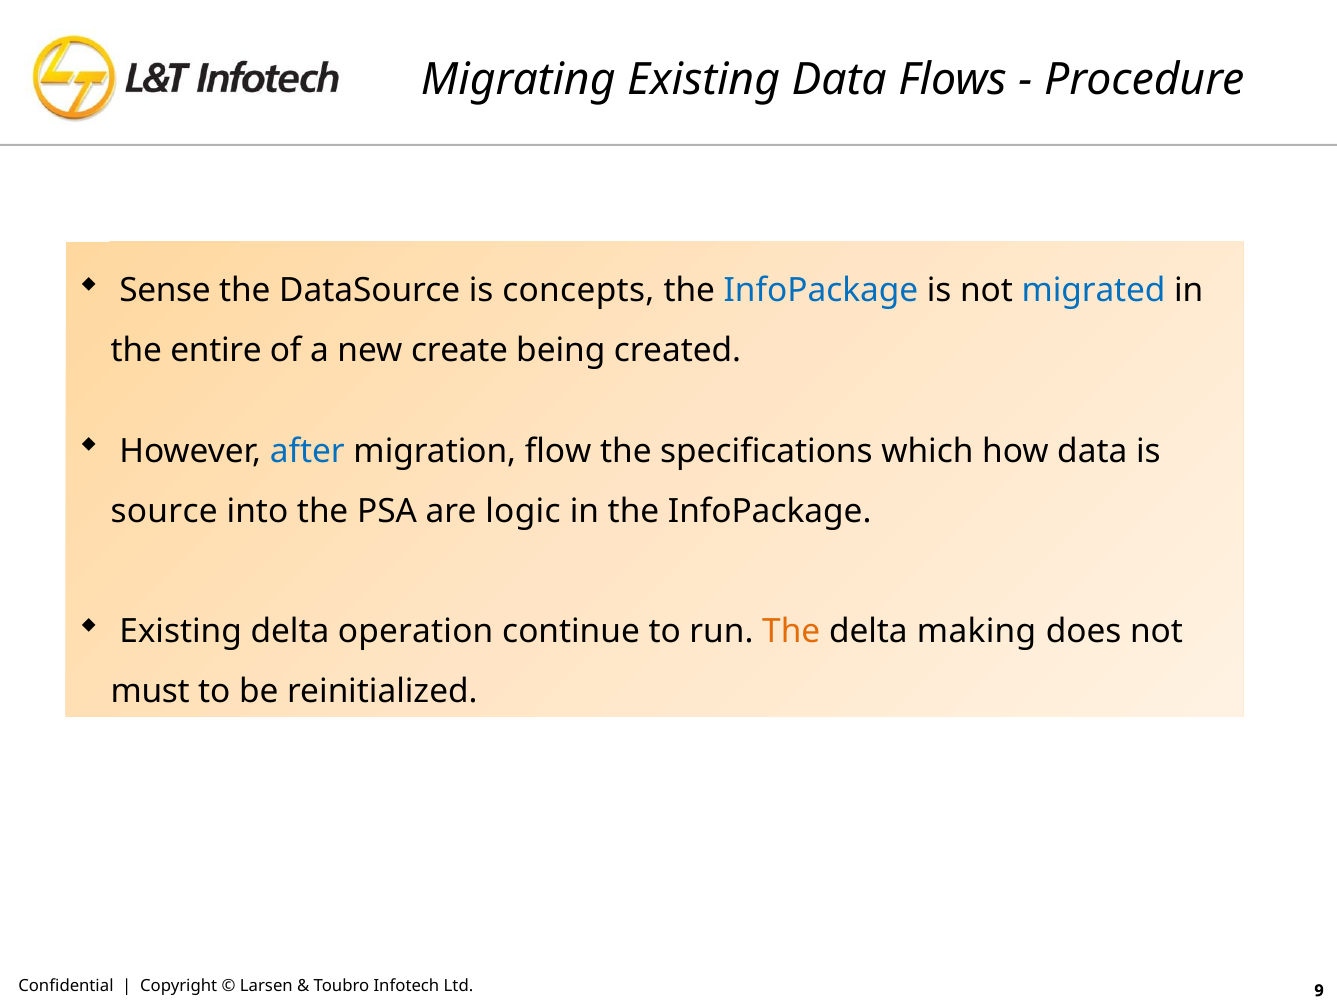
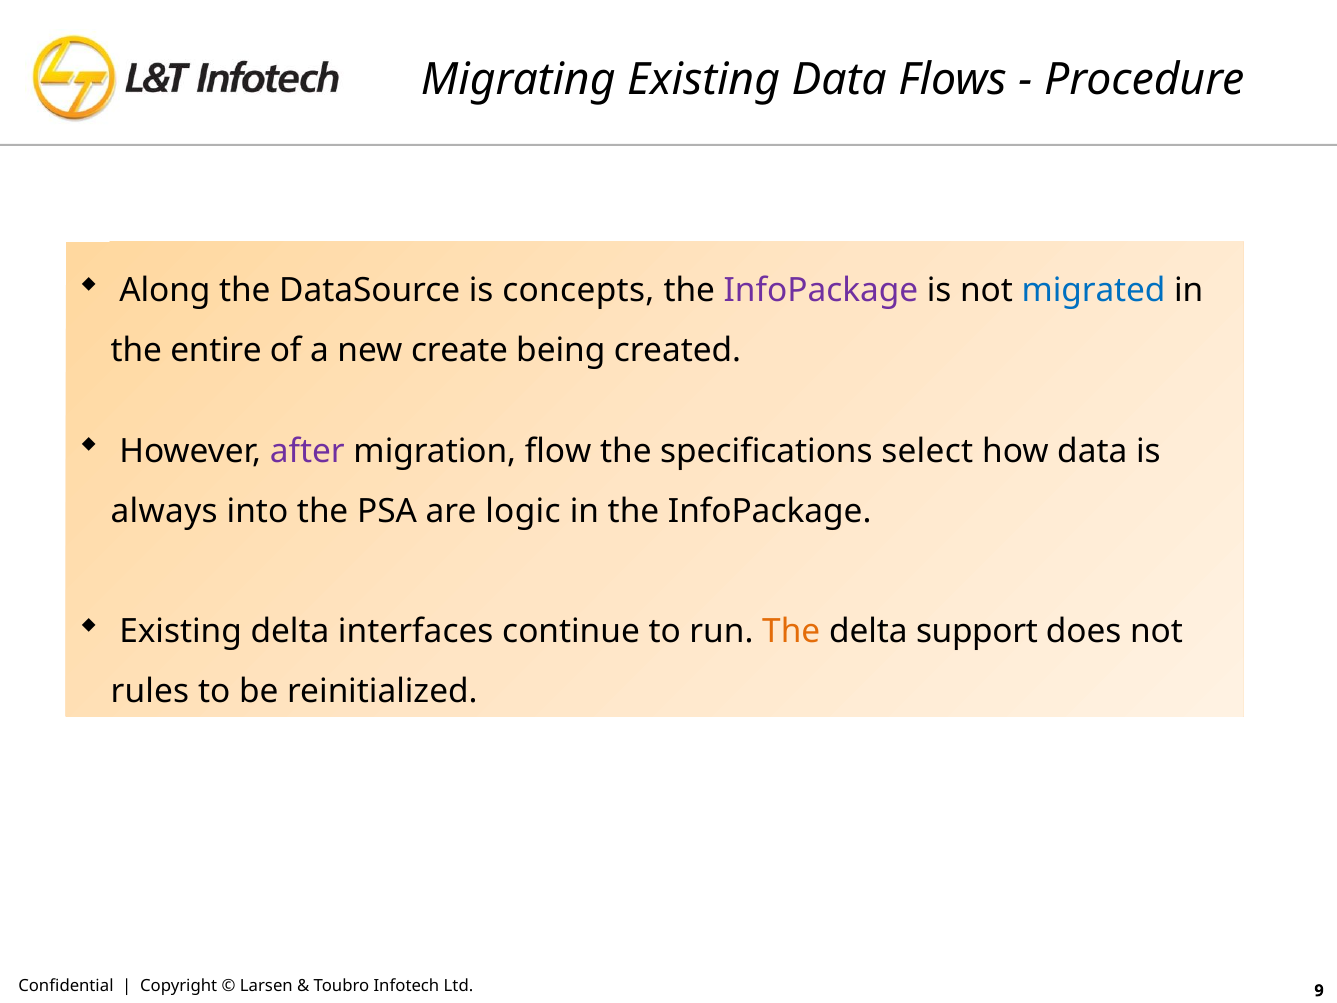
Sense: Sense -> Along
InfoPackage at (821, 291) colour: blue -> purple
after colour: blue -> purple
which: which -> select
source: source -> always
operation: operation -> interfaces
making: making -> support
must: must -> rules
